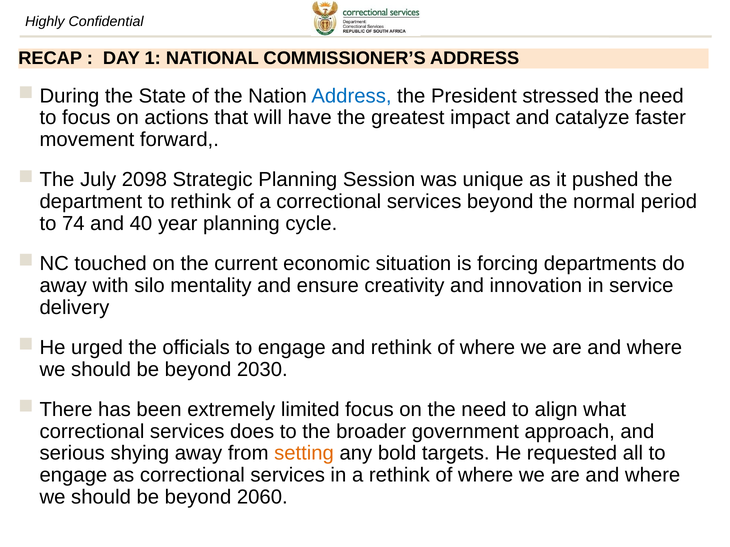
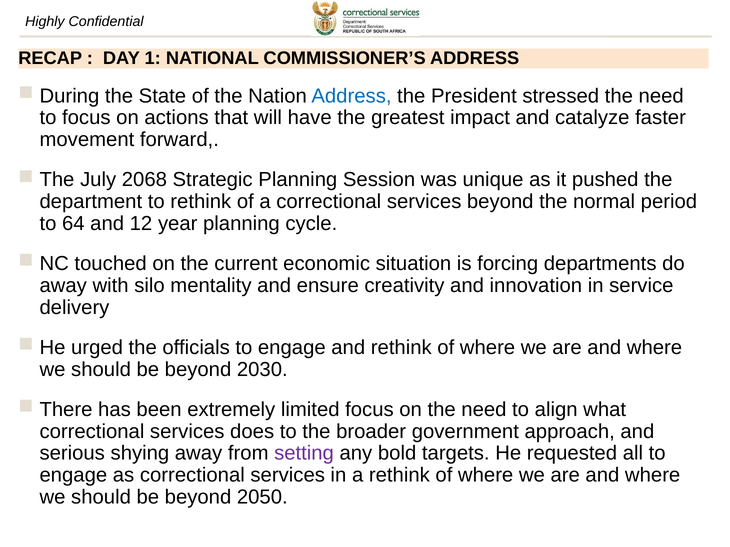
2098: 2098 -> 2068
74: 74 -> 64
40: 40 -> 12
setting colour: orange -> purple
2060: 2060 -> 2050
